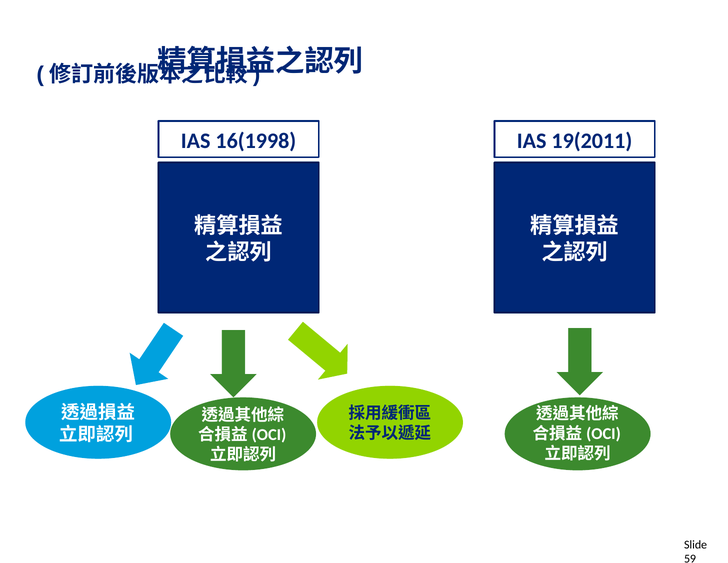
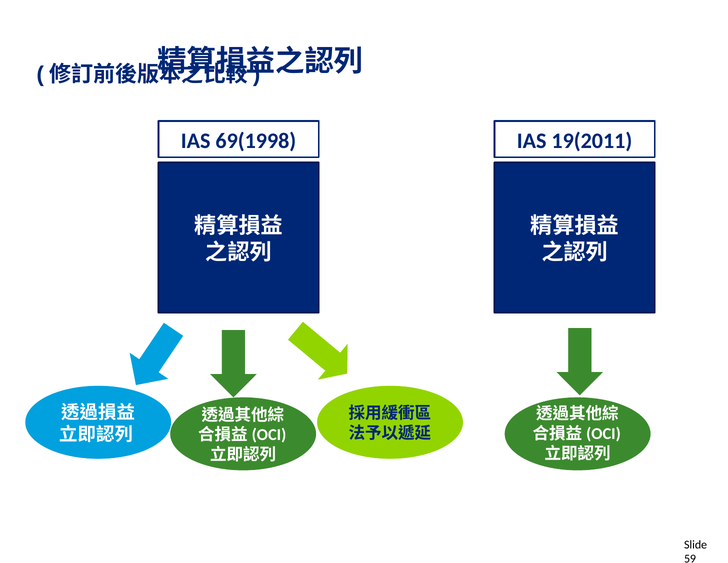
16(1998: 16(1998 -> 69(1998
